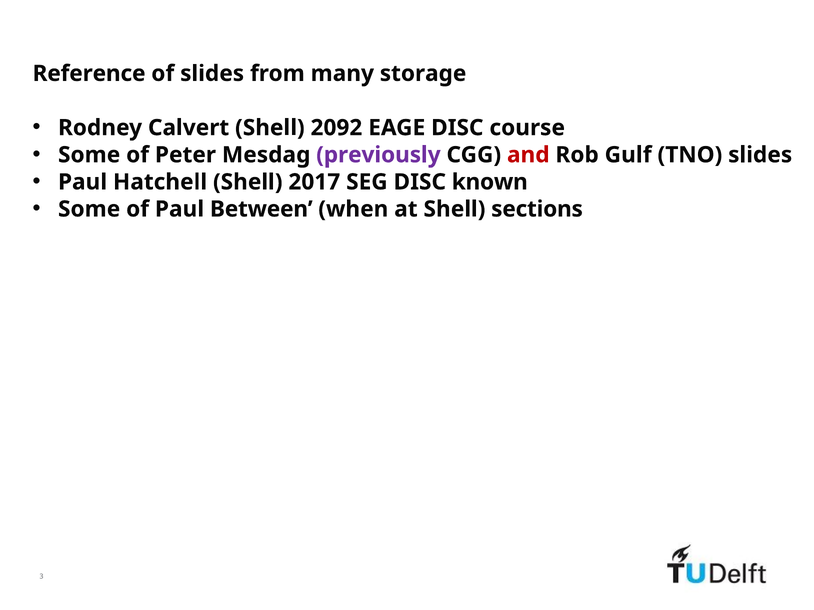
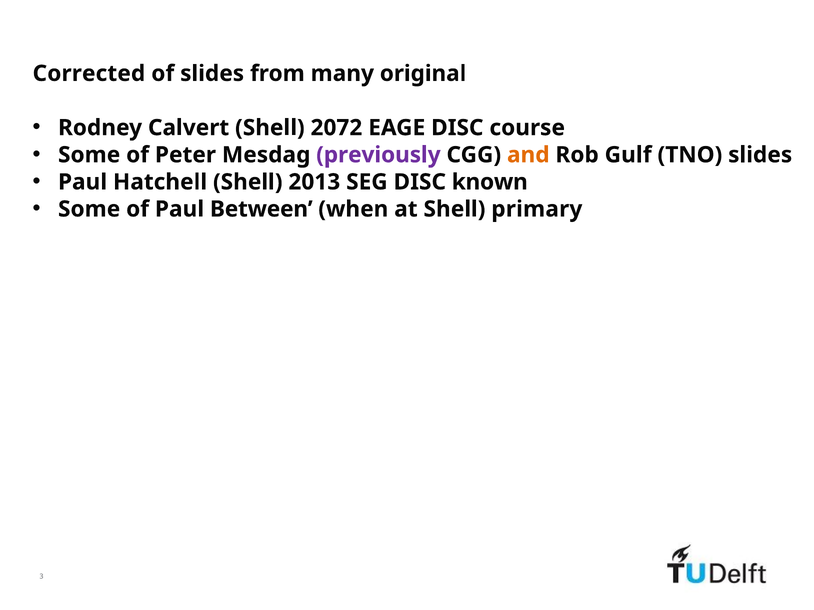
Reference: Reference -> Corrected
storage: storage -> original
2092: 2092 -> 2072
and colour: red -> orange
2017: 2017 -> 2013
sections: sections -> primary
